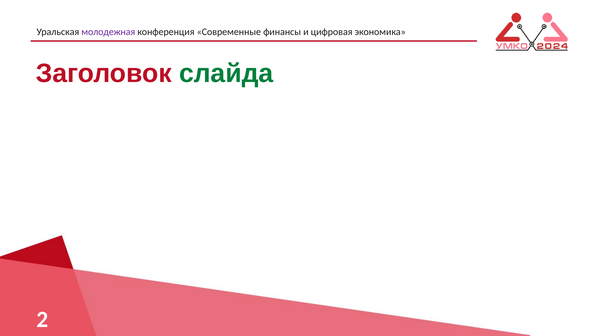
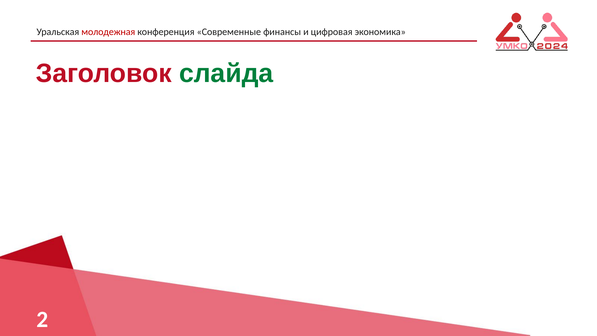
молодежная colour: purple -> red
